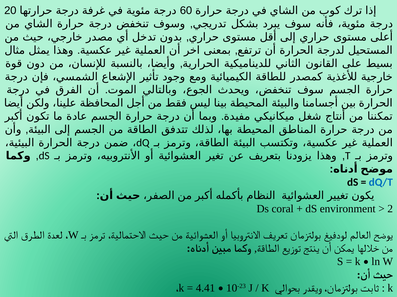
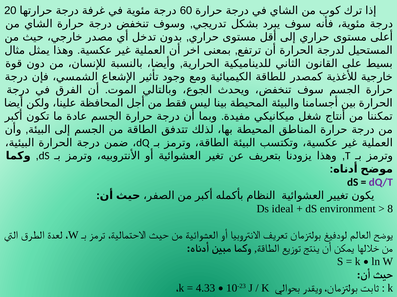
dQ/T colour: blue -> purple
coral: coral -> ideal
2: 2 -> 8
4.41: 4.41 -> 4.33
